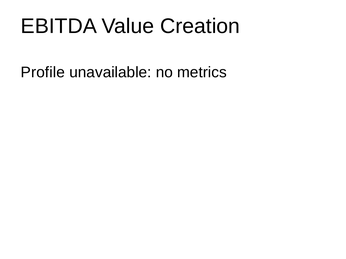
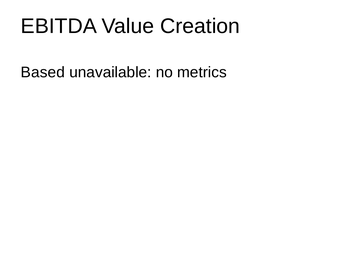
Profile: Profile -> Based
